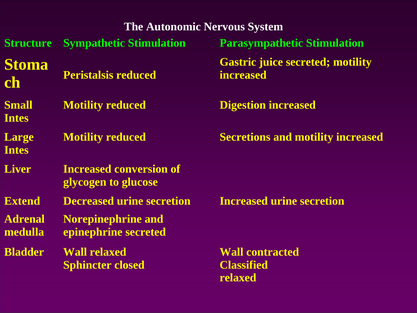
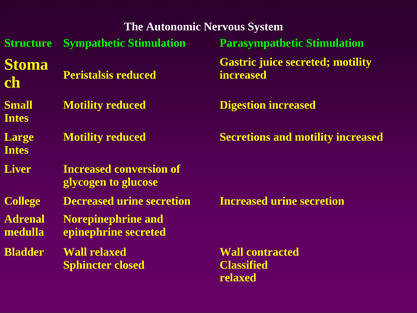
Extend: Extend -> College
